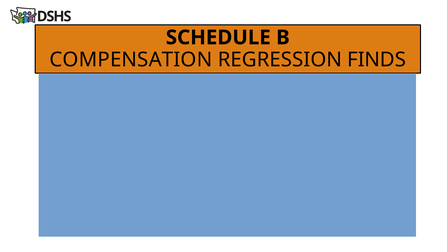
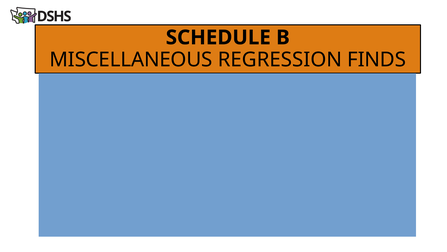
COMPENSATION: COMPENSATION -> MISCELLANEOUS
